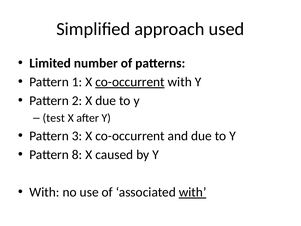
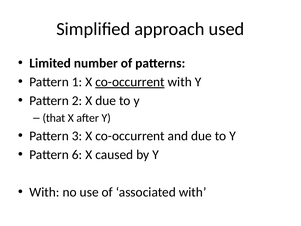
test: test -> that
8: 8 -> 6
with at (193, 192) underline: present -> none
